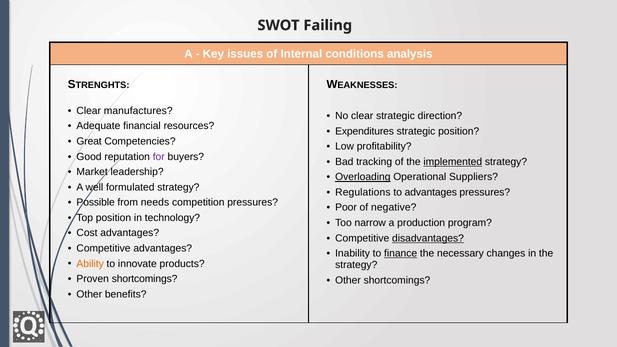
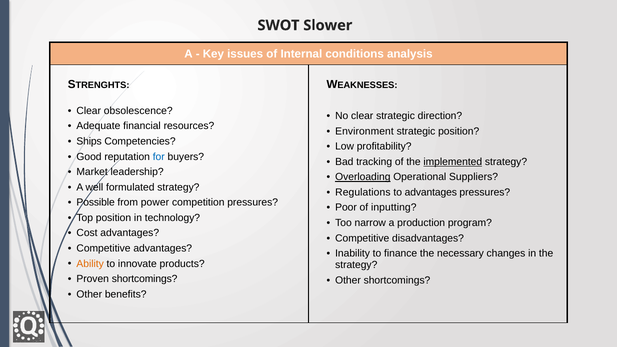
Failing: Failing -> Slower
manufactures: manufactures -> obsolescence
Expenditures: Expenditures -> Environment
Great: Great -> Ships
for colour: purple -> blue
needs: needs -> power
negative: negative -> inputting
disadvantages underline: present -> none
finance underline: present -> none
